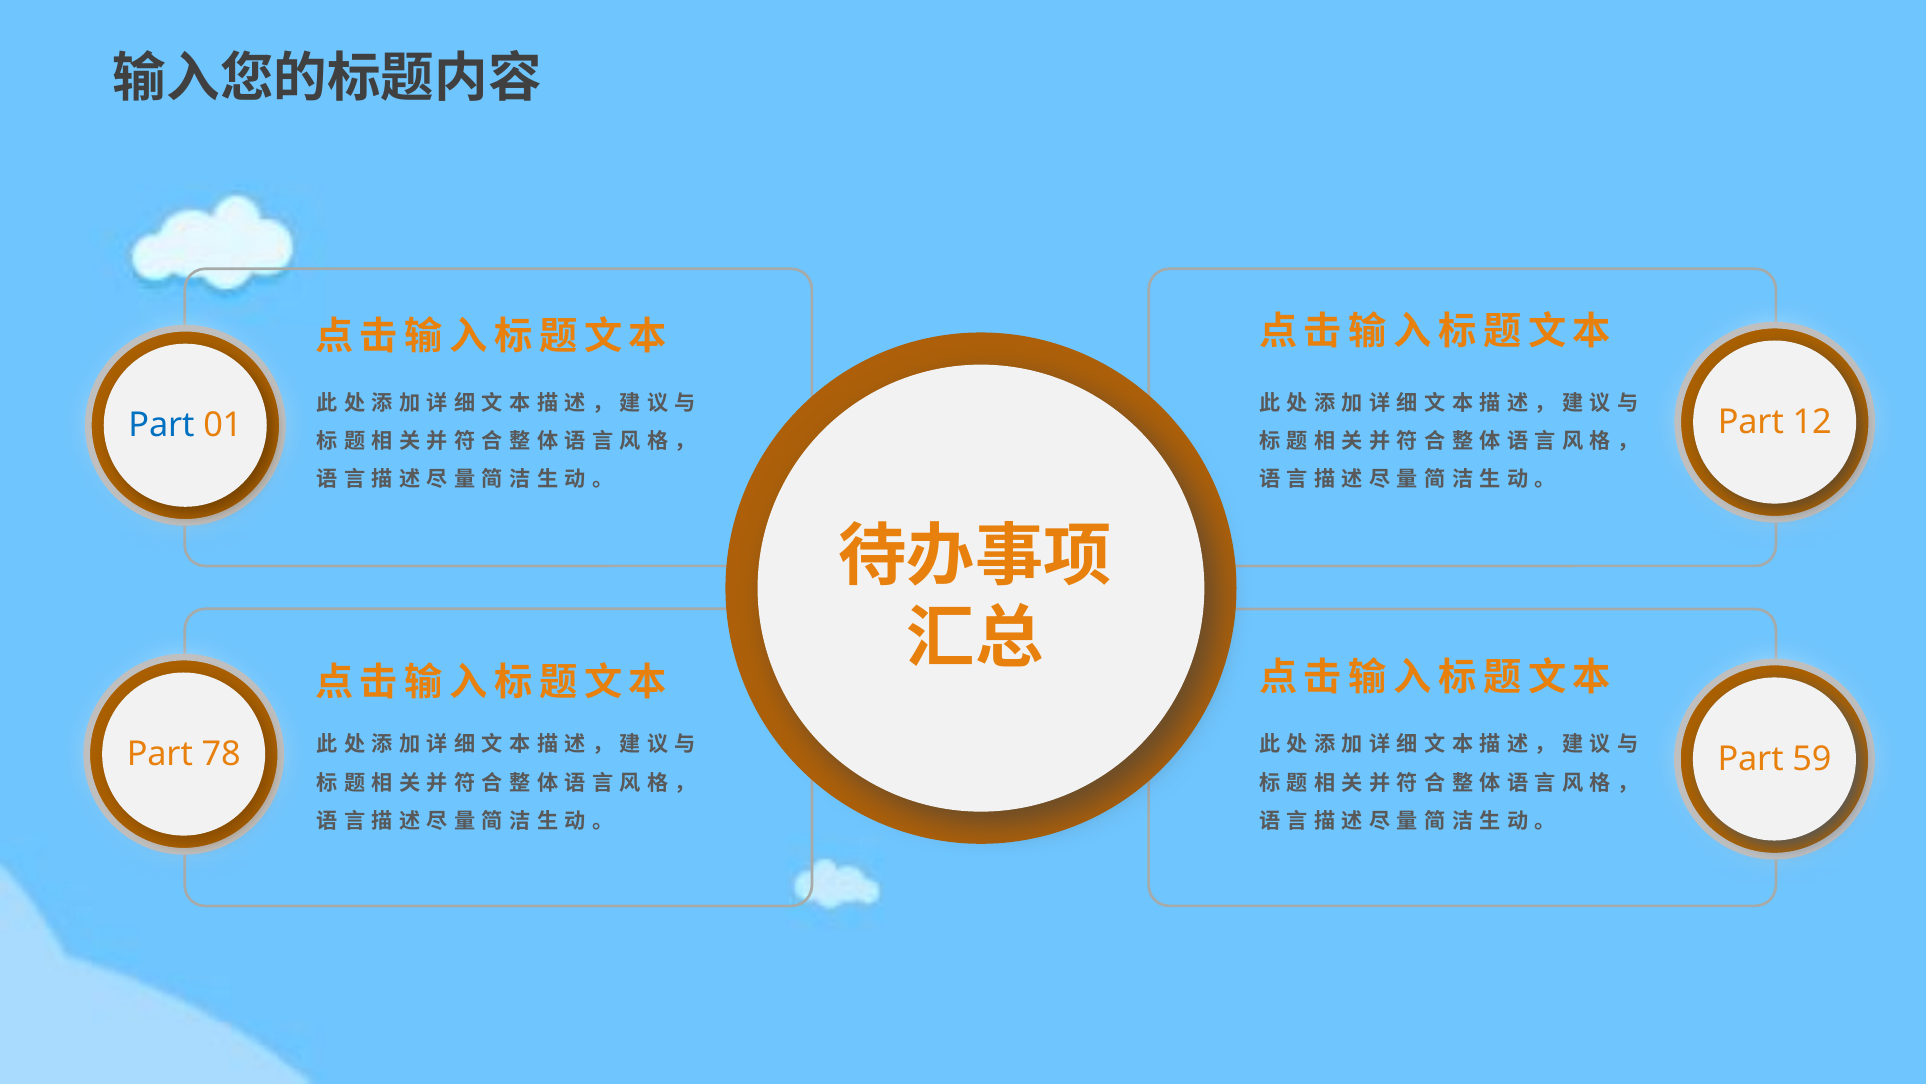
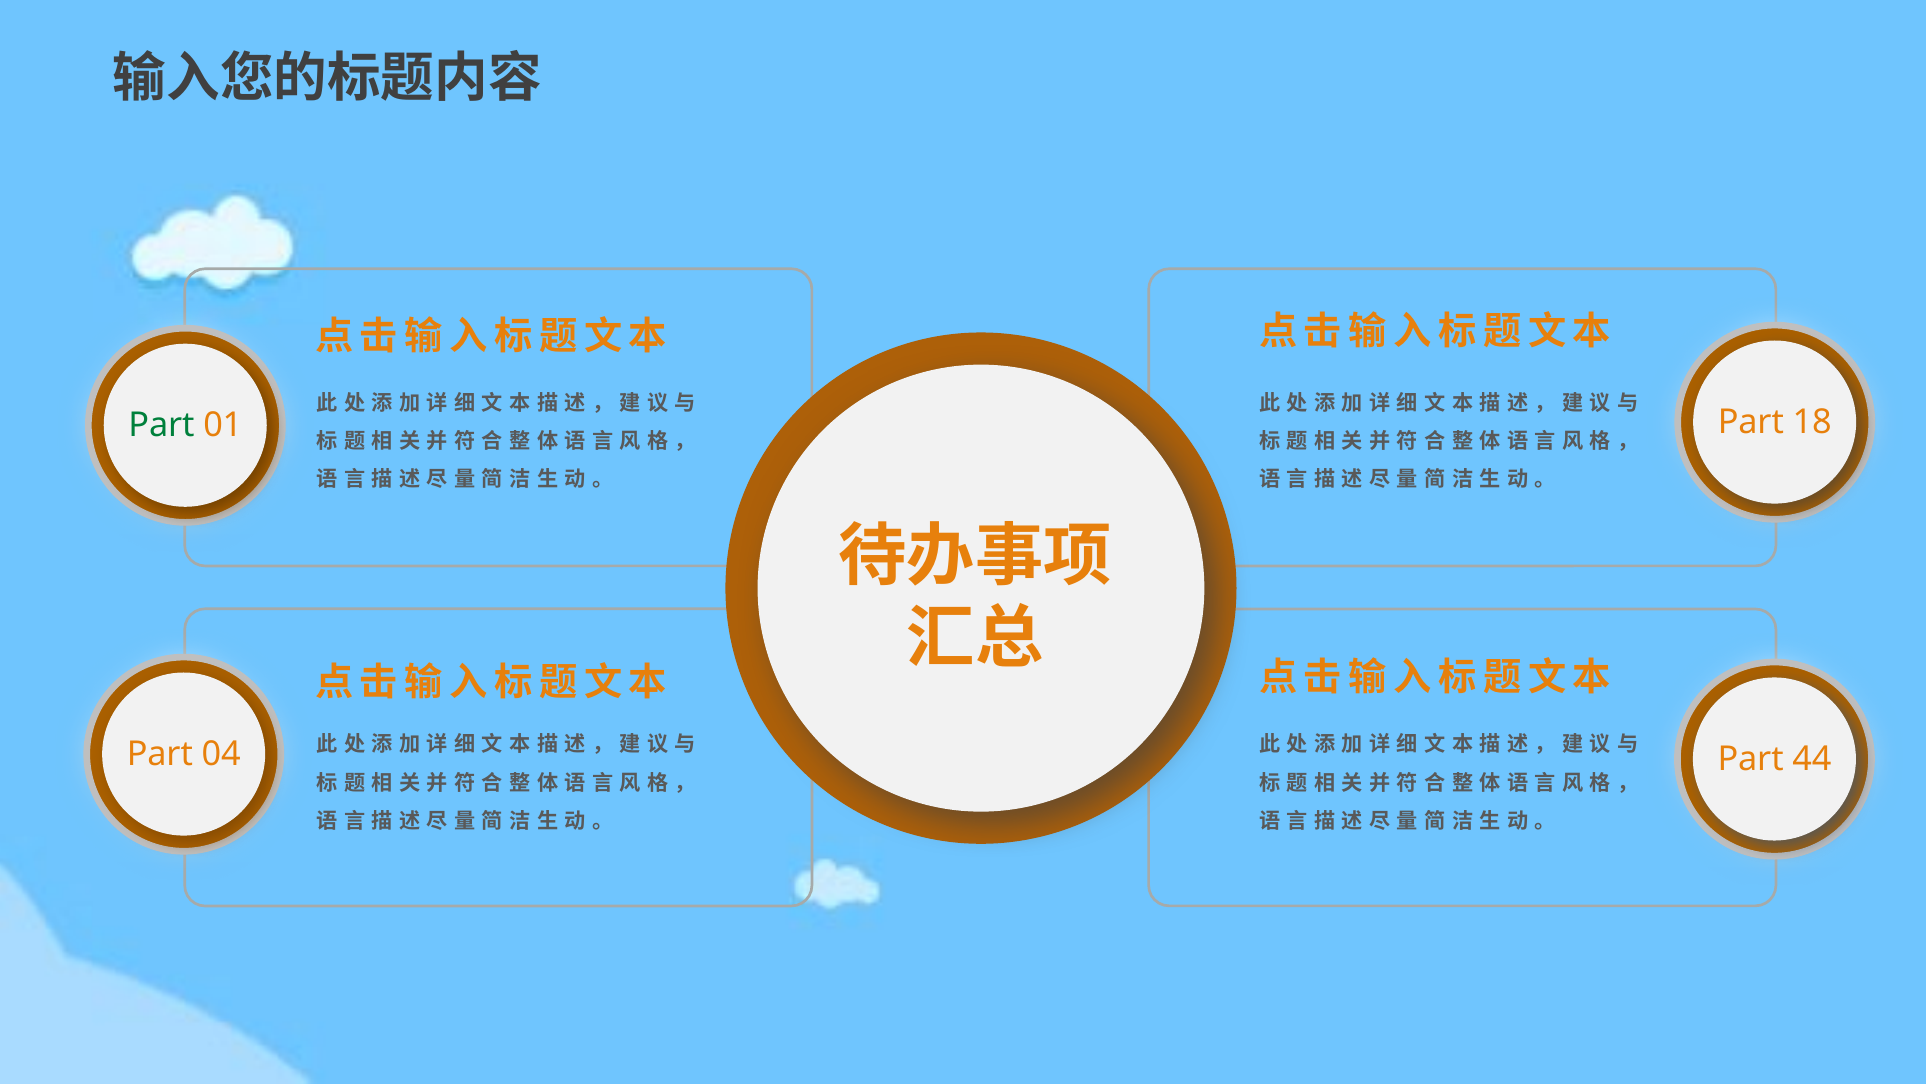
12: 12 -> 18
Part at (162, 425) colour: blue -> green
78: 78 -> 04
59: 59 -> 44
